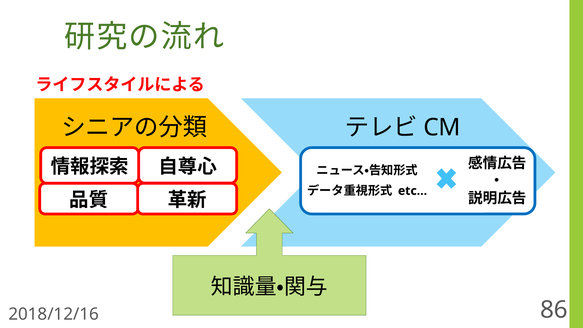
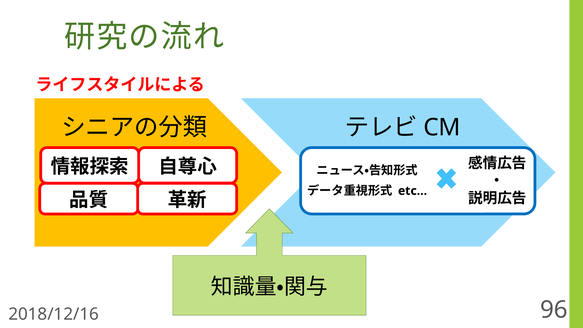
86: 86 -> 96
